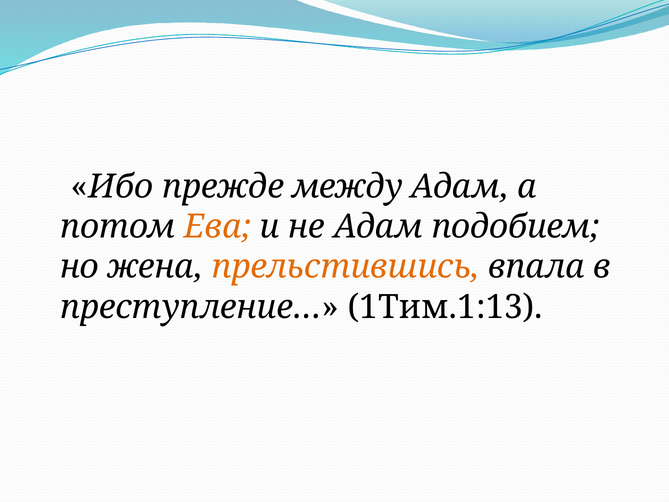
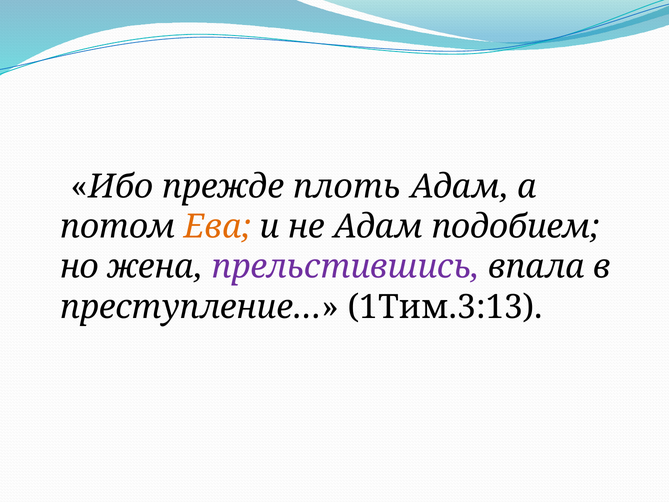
между: между -> плоть
прельстившись colour: orange -> purple
1Тим.1:13: 1Тим.1:13 -> 1Тим.3:13
